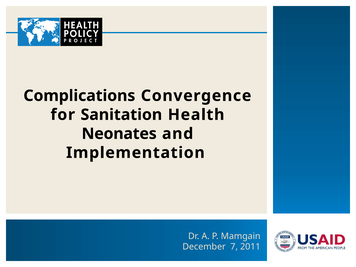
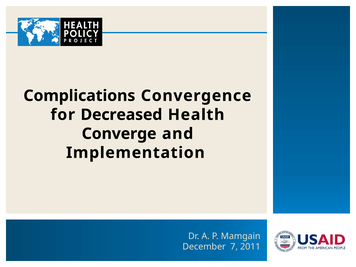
Sanitation: Sanitation -> Decreased
Neonates: Neonates -> Converge
